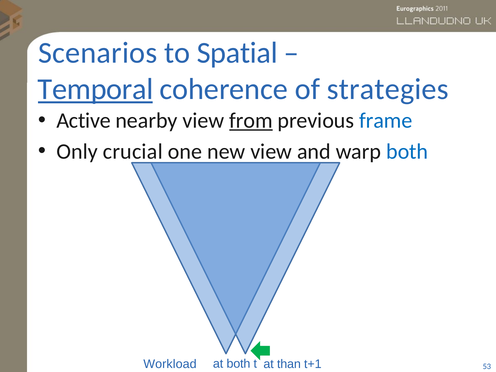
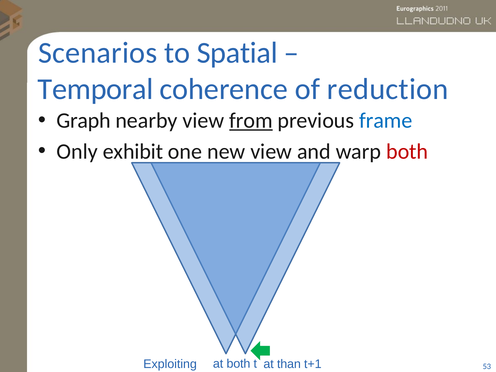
Temporal underline: present -> none
strategies: strategies -> reduction
Active: Active -> Graph
crucial: crucial -> exhibit
both at (407, 151) colour: blue -> red
Workload: Workload -> Exploiting
